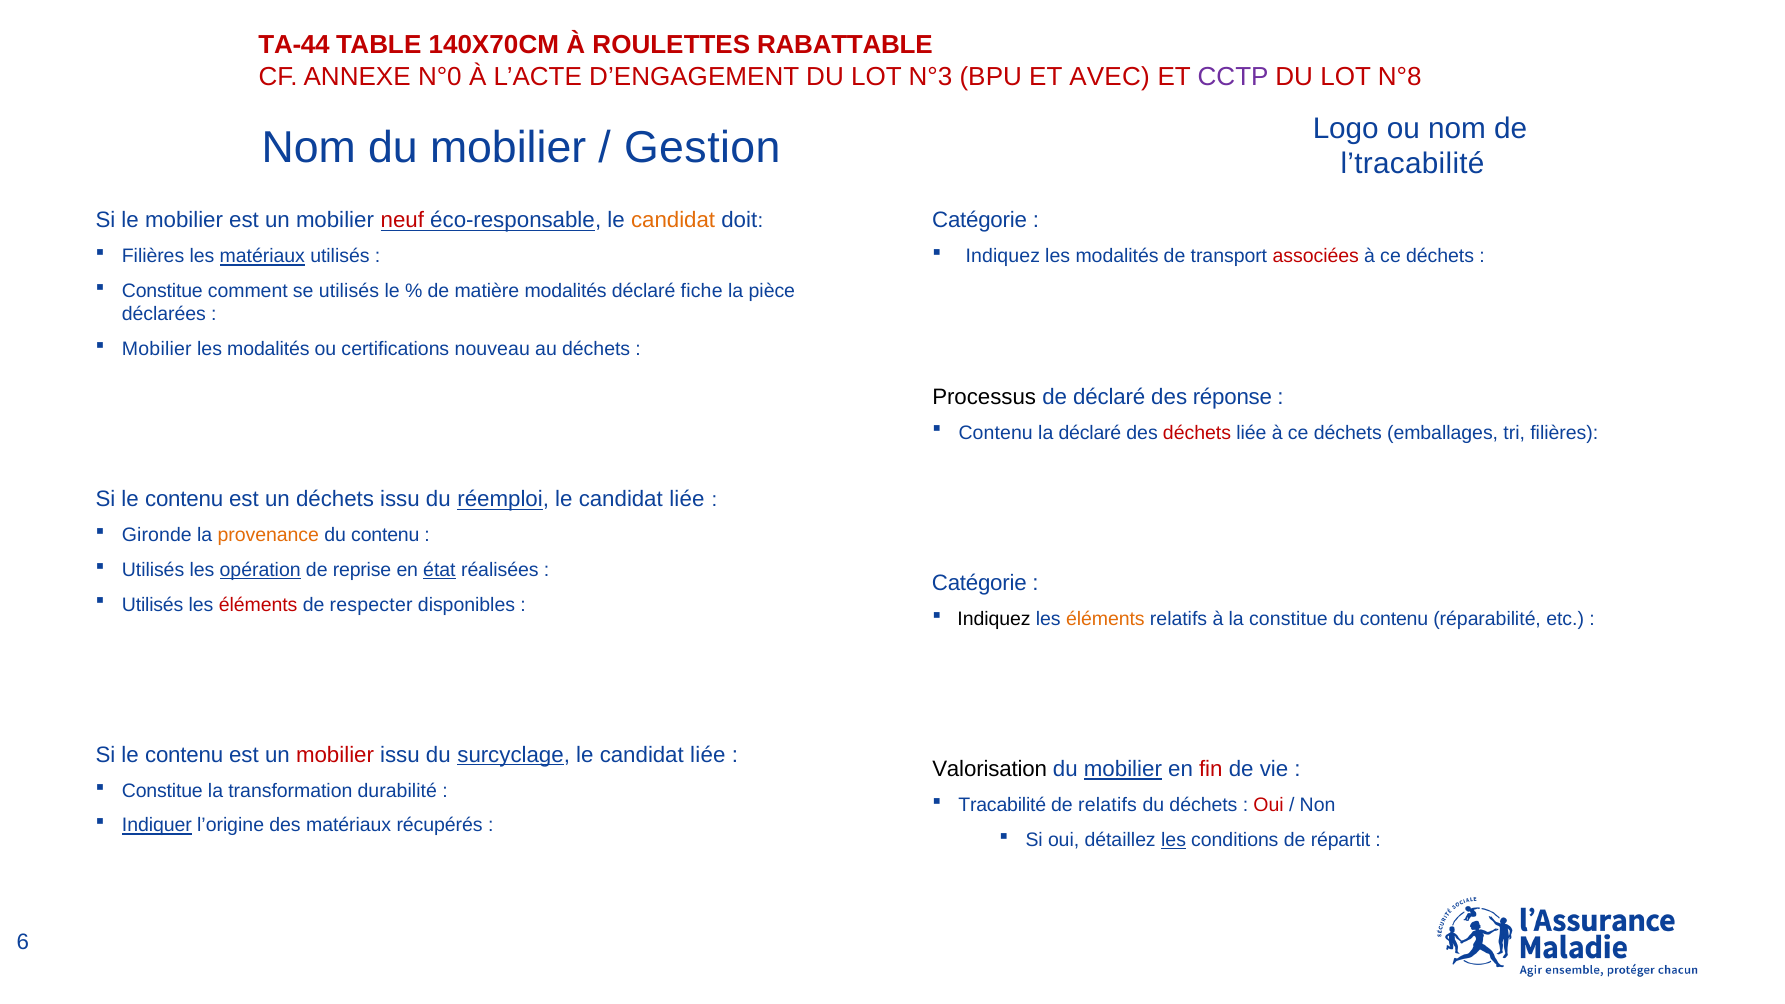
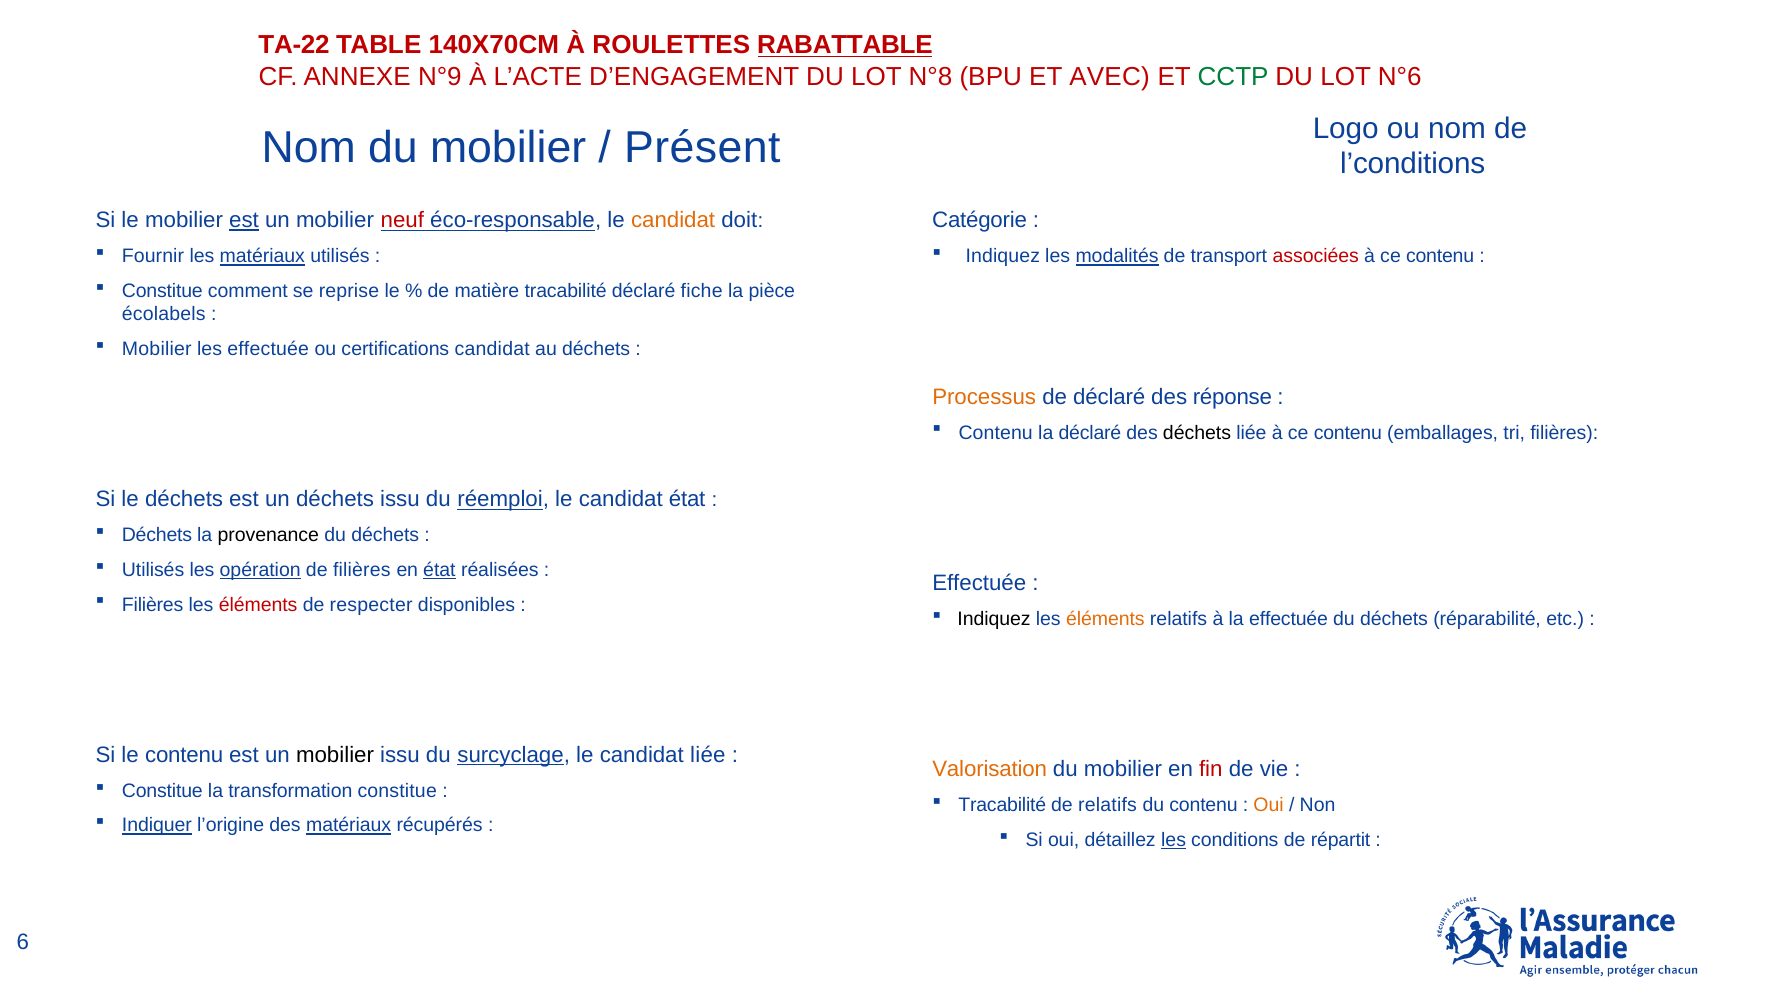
TA-44: TA-44 -> TA-22
RABATTABLE underline: none -> present
N°0: N°0 -> N°9
N°3: N°3 -> N°8
CCTP colour: purple -> green
N°8: N°8 -> N°6
Gestion: Gestion -> Présent
l’tracabilité: l’tracabilité -> l’conditions
est at (244, 220) underline: none -> present
Filières at (153, 257): Filières -> Fournir
modalités at (1117, 257) underline: none -> present
déchets at (1440, 257): déchets -> contenu
se utilisés: utilisés -> reprise
matière modalités: modalités -> tracabilité
déclarées: déclarées -> écolabels
modalités at (268, 349): modalités -> effectuée
certifications nouveau: nouveau -> candidat
Processus colour: black -> orange
déchets at (1197, 433) colour: red -> black
liée à ce déchets: déchets -> contenu
contenu at (184, 499): contenu -> déchets
réemploi le candidat liée: liée -> état
Gironde at (157, 535): Gironde -> Déchets
provenance colour: orange -> black
contenu at (385, 535): contenu -> déchets
de reprise: reprise -> filières
Catégorie at (979, 583): Catégorie -> Effectuée
Utilisés at (153, 605): Utilisés -> Filières
la constitue: constitue -> effectuée
contenu at (1394, 619): contenu -> déchets
mobilier at (335, 755) colour: red -> black
Valorisation colour: black -> orange
mobilier at (1123, 769) underline: present -> none
transformation durabilité: durabilité -> constitue
du déchets: déchets -> contenu
Oui at (1269, 806) colour: red -> orange
matériaux at (349, 826) underline: none -> present
